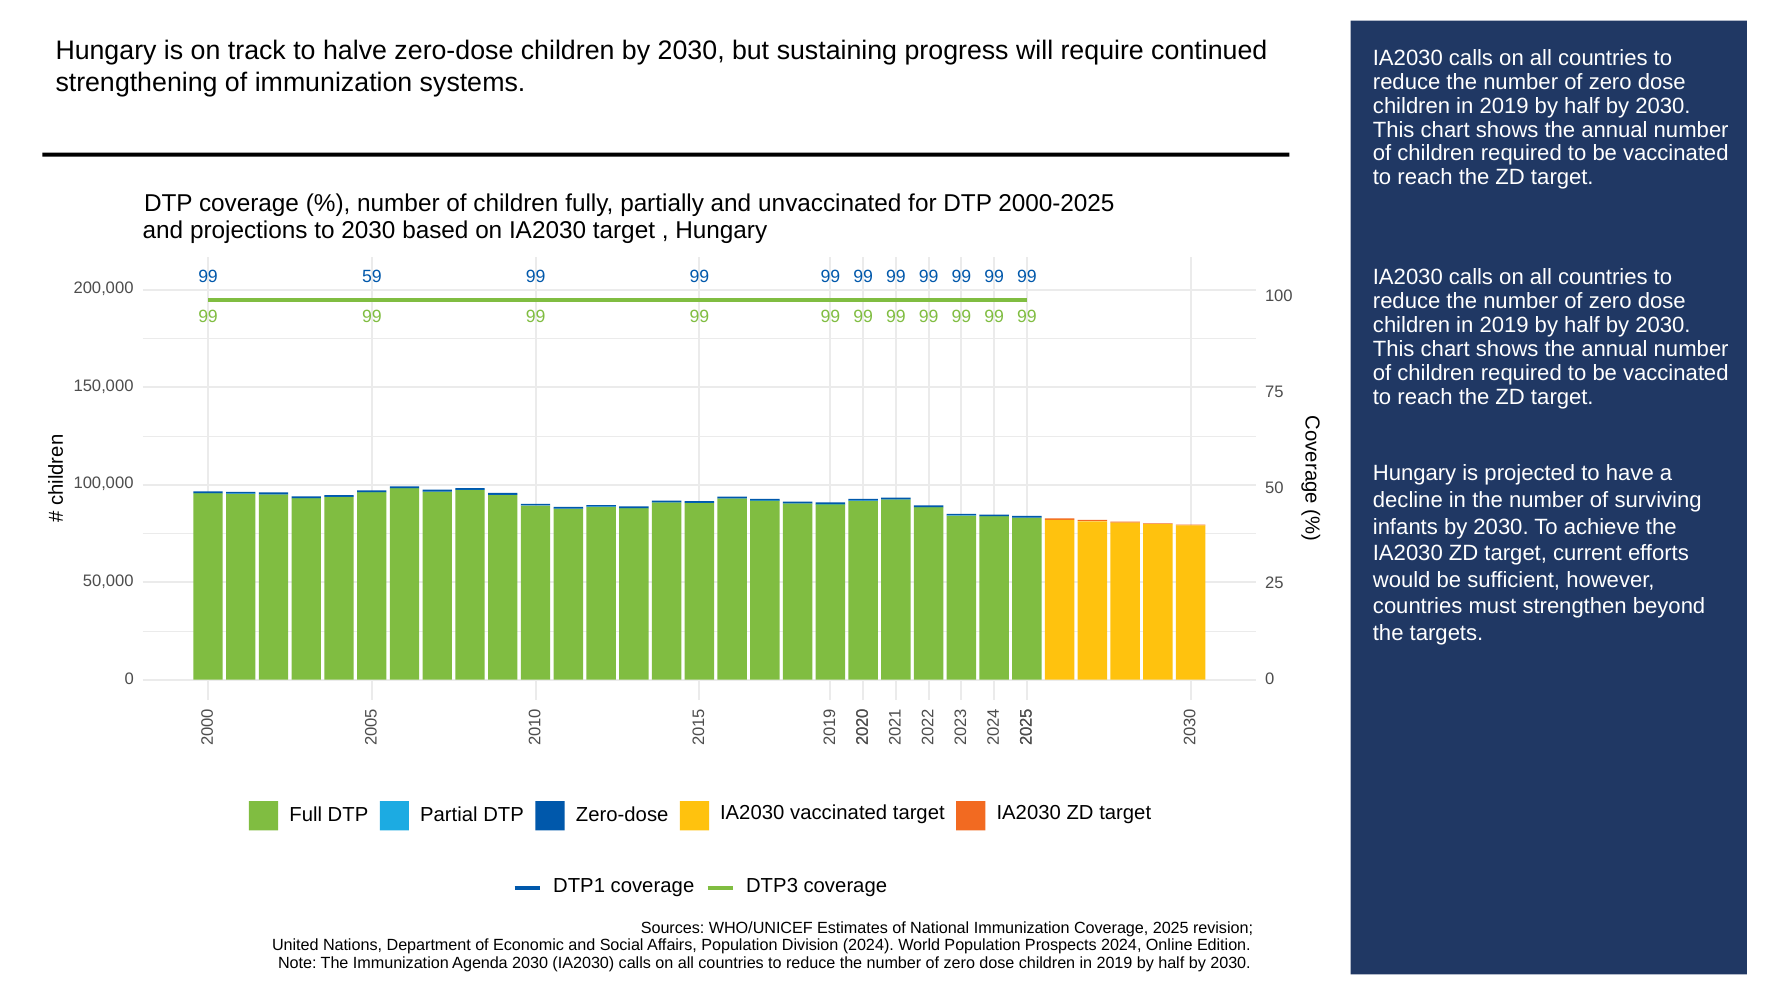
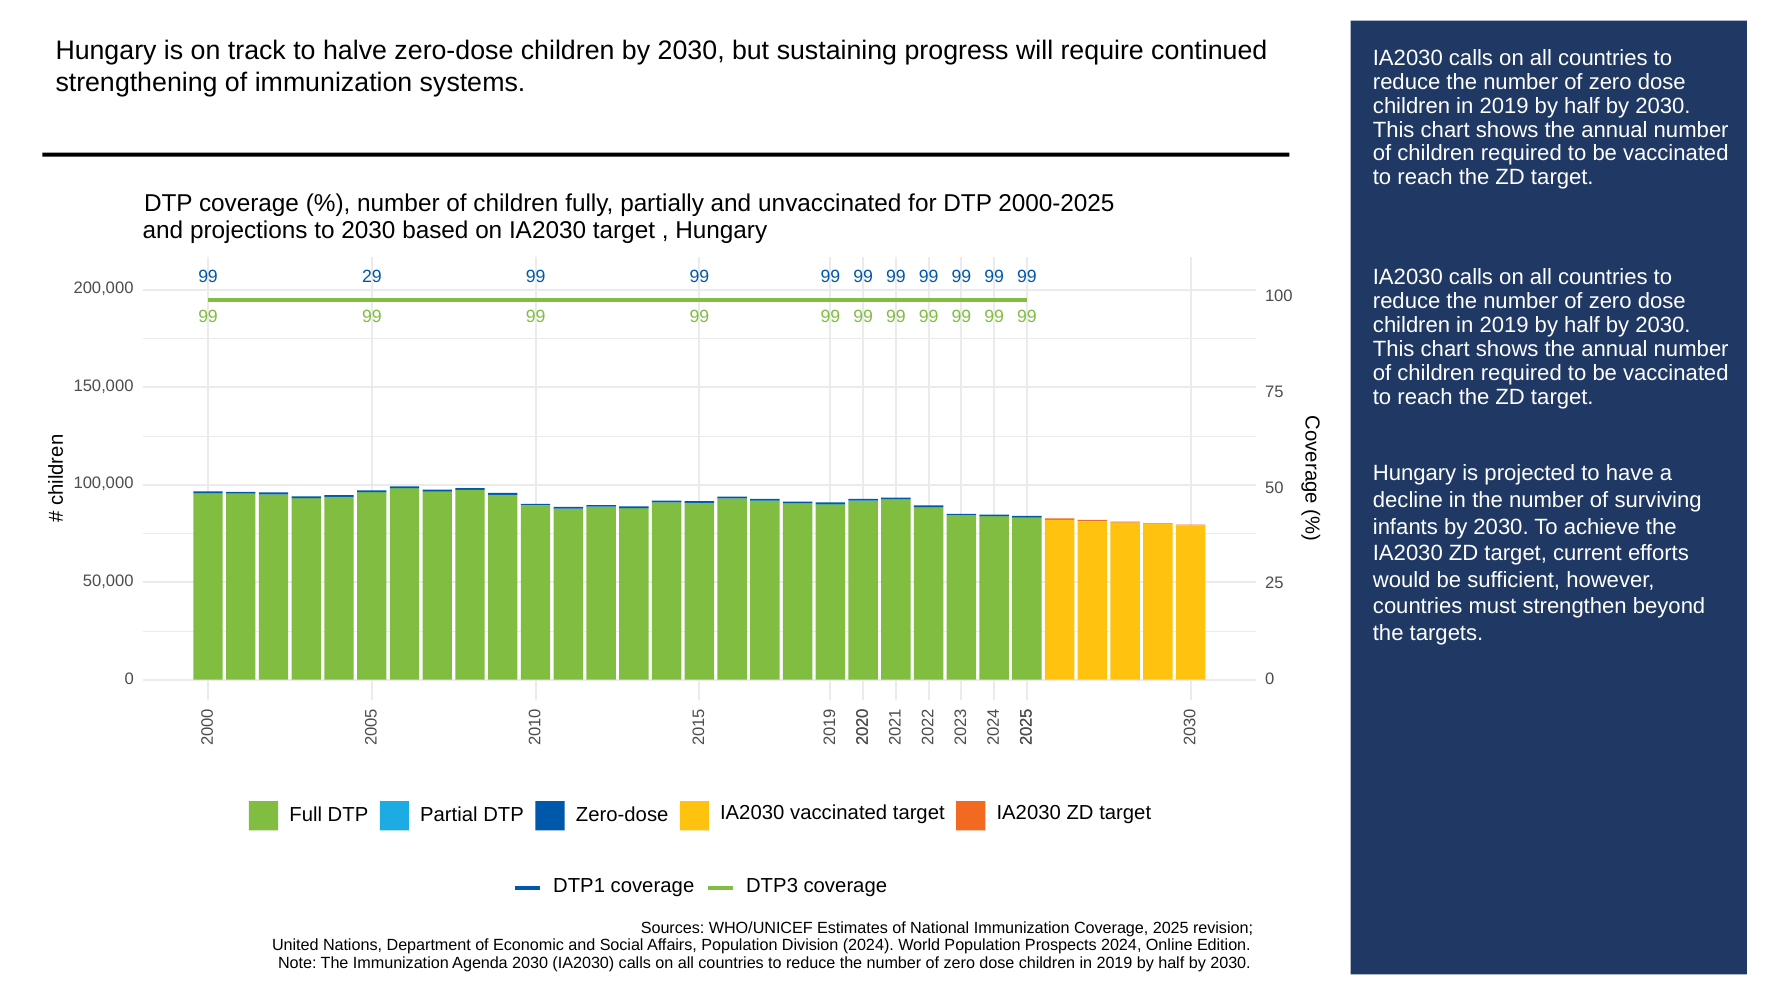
59: 59 -> 29
